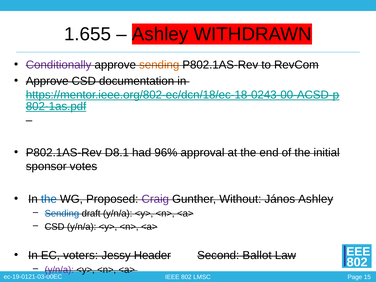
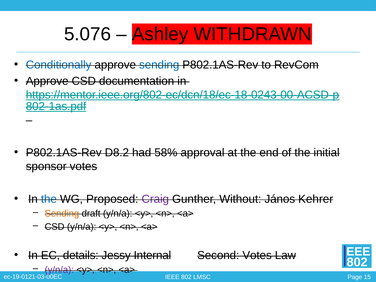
1.655: 1.655 -> 5.076
Conditionally colour: purple -> blue
sending at (159, 65) colour: orange -> blue
D8.1: D8.1 -> D8.2
96%: 96% -> 58%
János Ashley: Ashley -> Kehrer
Sending at (62, 213) colour: blue -> orange
voters: voters -> details
Header: Header -> Internal
Second Ballot: Ballot -> Votes
